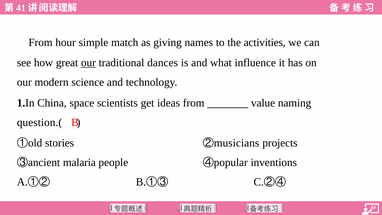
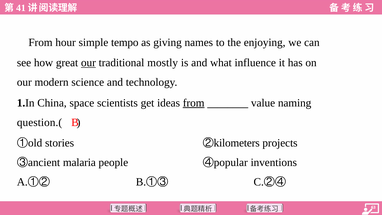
match: match -> tempo
activities: activities -> enjoying
dances: dances -> mostly
from at (194, 103) underline: none -> present
musicians: musicians -> kilometers
